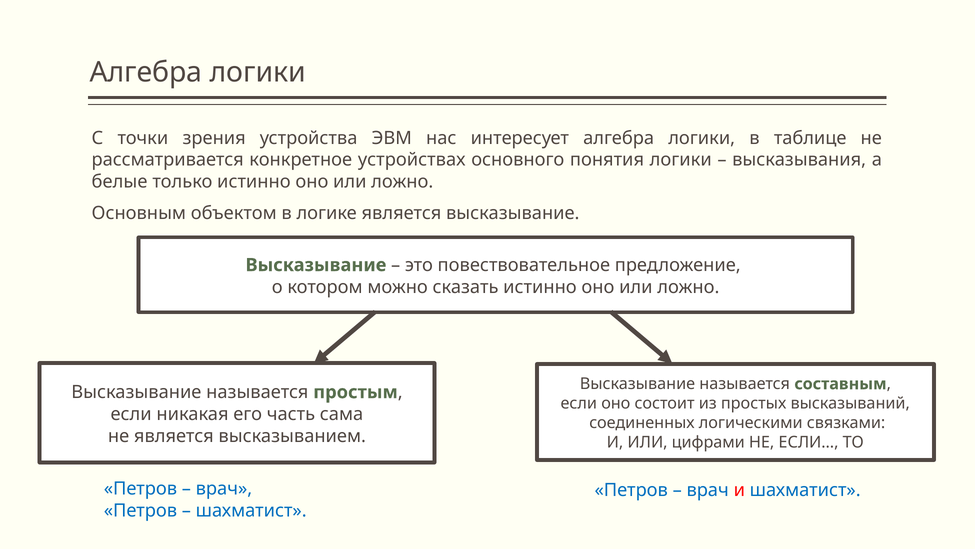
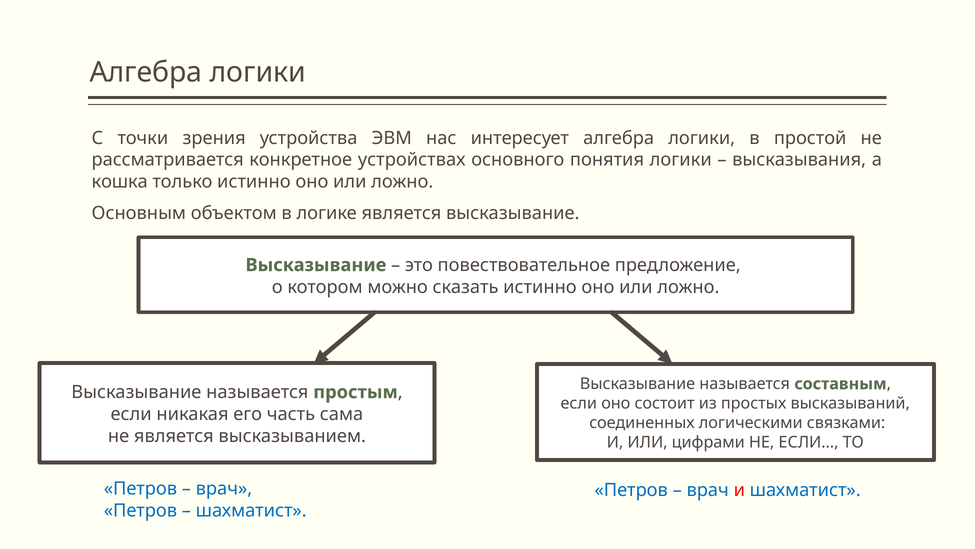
таблице: таблице -> простой
белые: белые -> кошка
